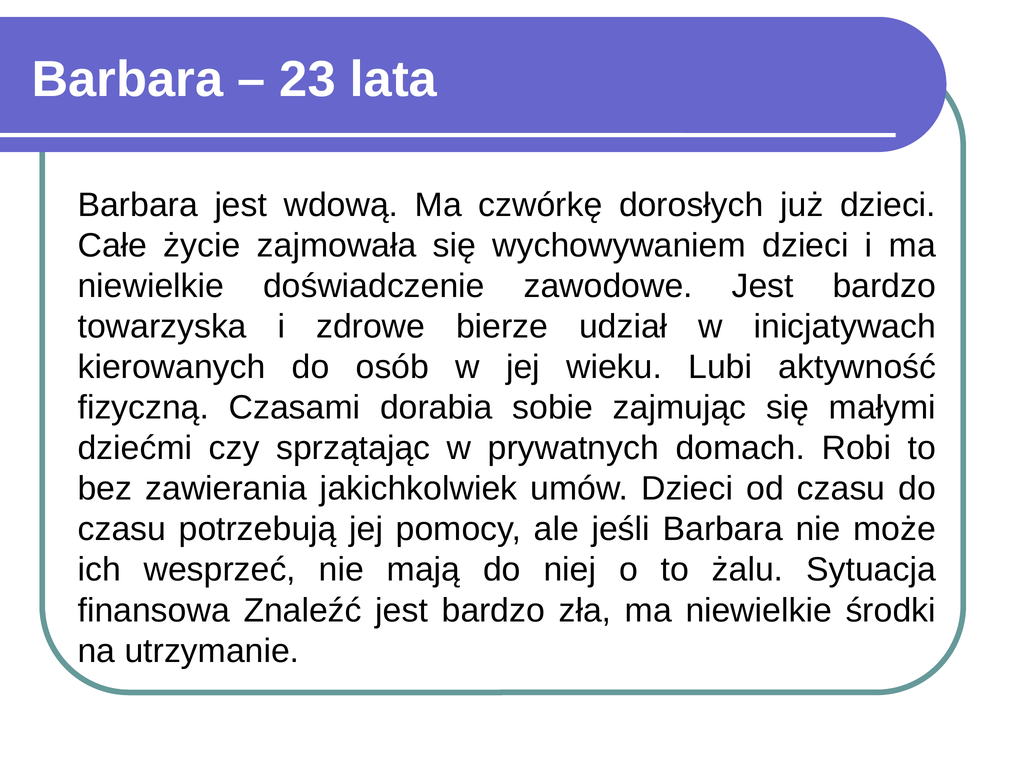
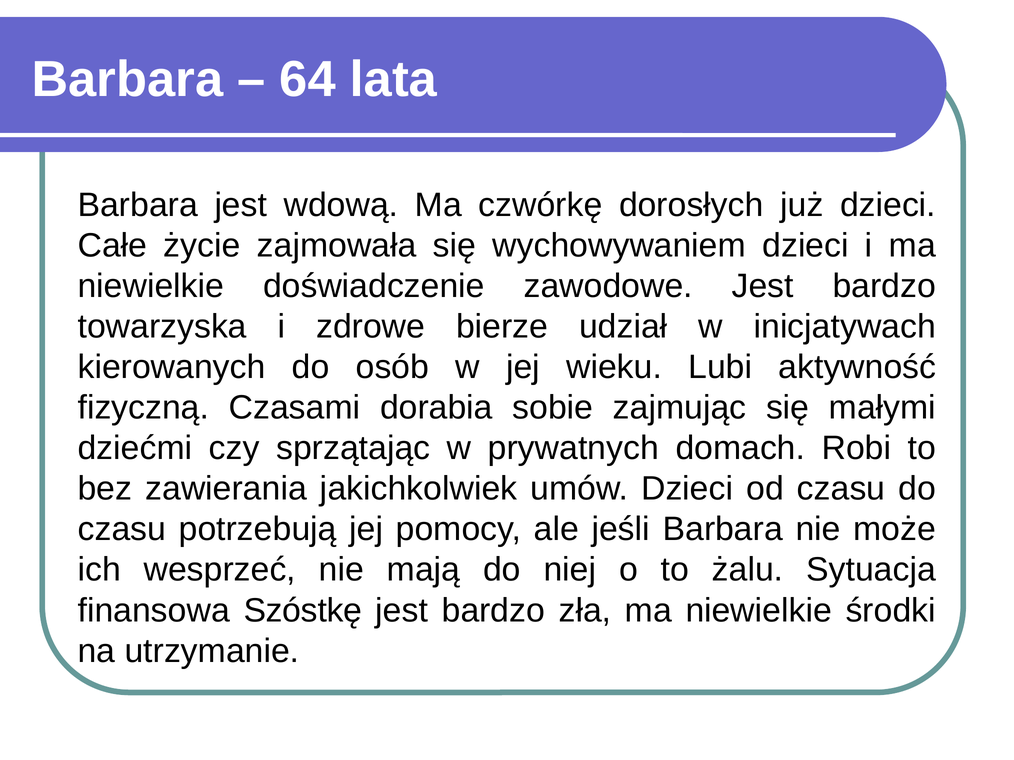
23: 23 -> 64
Znaleźć: Znaleźć -> Szóstkę
